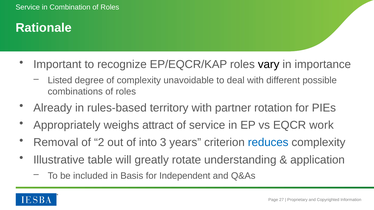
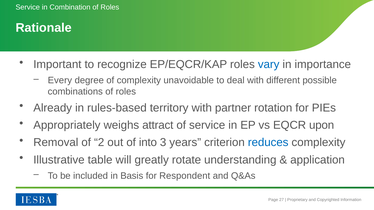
vary colour: black -> blue
Listed: Listed -> Every
work: work -> upon
Independent: Independent -> Respondent
